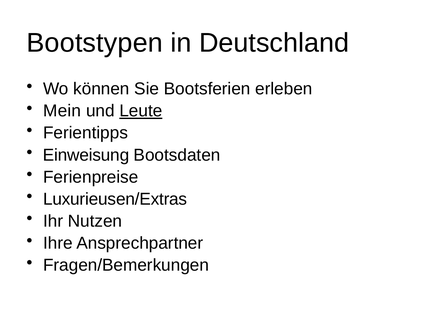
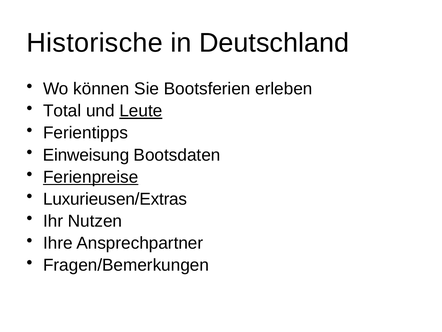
Bootstypen: Bootstypen -> Historische
Mein: Mein -> Total
Ferienpreise underline: none -> present
